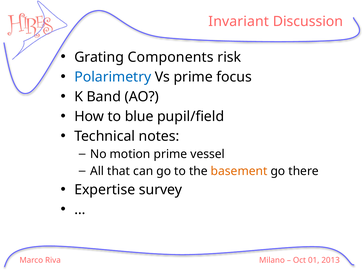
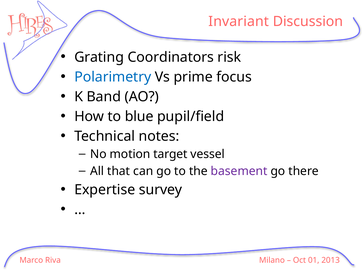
Components: Components -> Coordinators
motion prime: prime -> target
basement colour: orange -> purple
